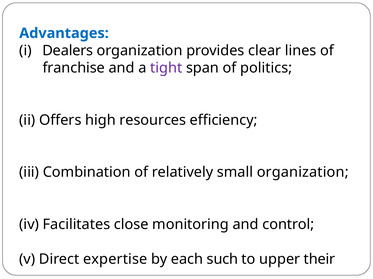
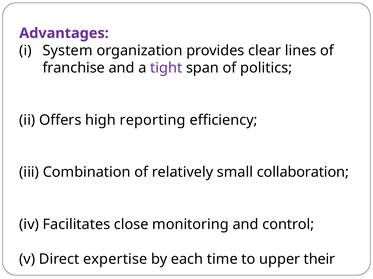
Advantages colour: blue -> purple
Dealers: Dealers -> System
resources: resources -> reporting
small organization: organization -> collaboration
such: such -> time
